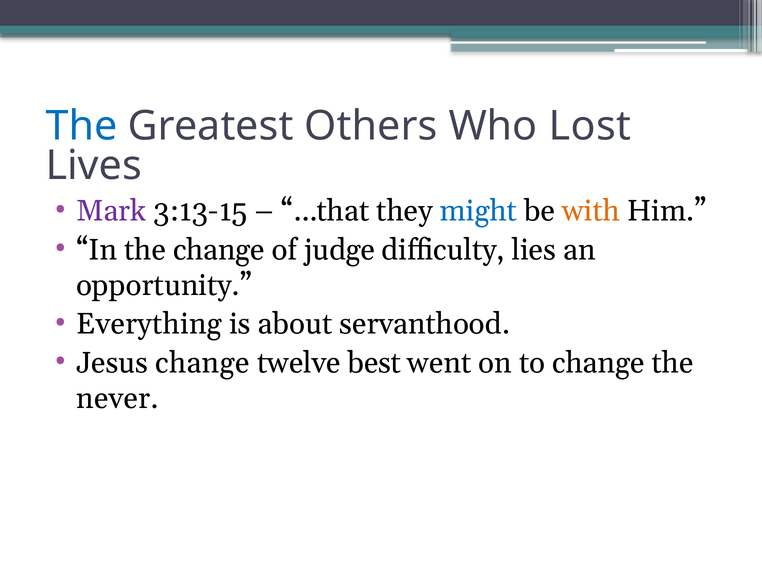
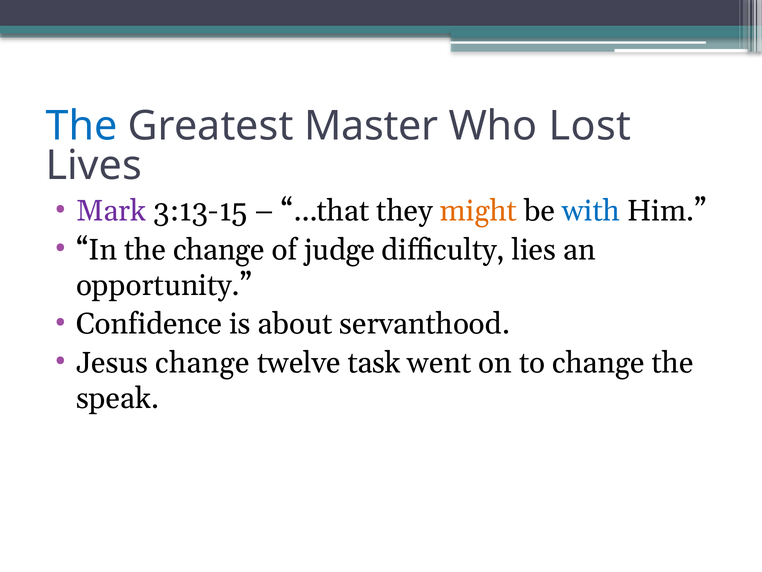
Others: Others -> Master
might colour: blue -> orange
with colour: orange -> blue
Everything: Everything -> Confidence
best: best -> task
never: never -> speak
